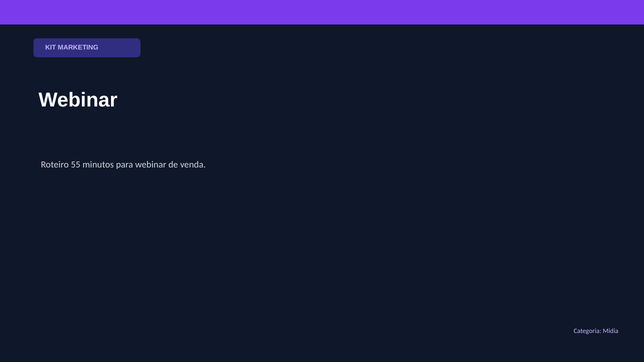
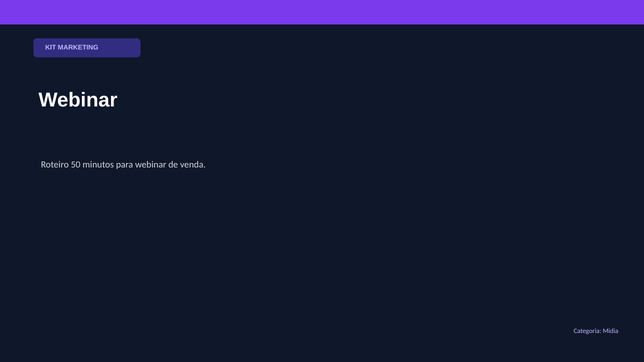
55: 55 -> 50
